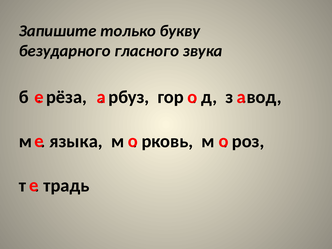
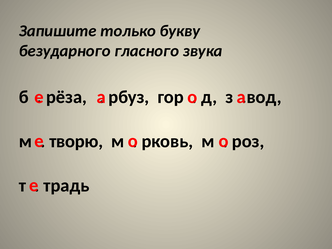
языка: языка -> творю
